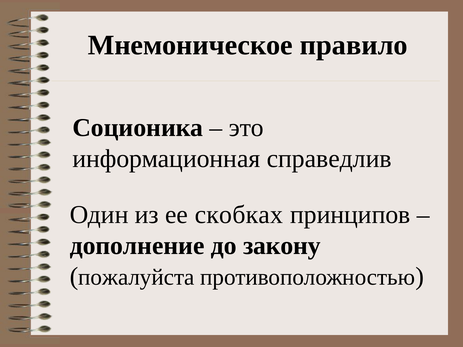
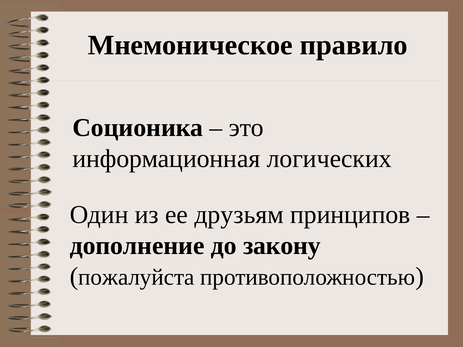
справедлив: справедлив -> логических
скобках: скобках -> друзьям
